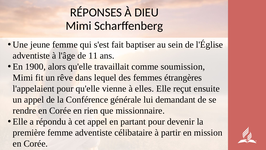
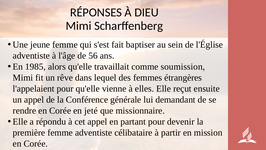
11: 11 -> 56
1900: 1900 -> 1985
rien: rien -> jeté
